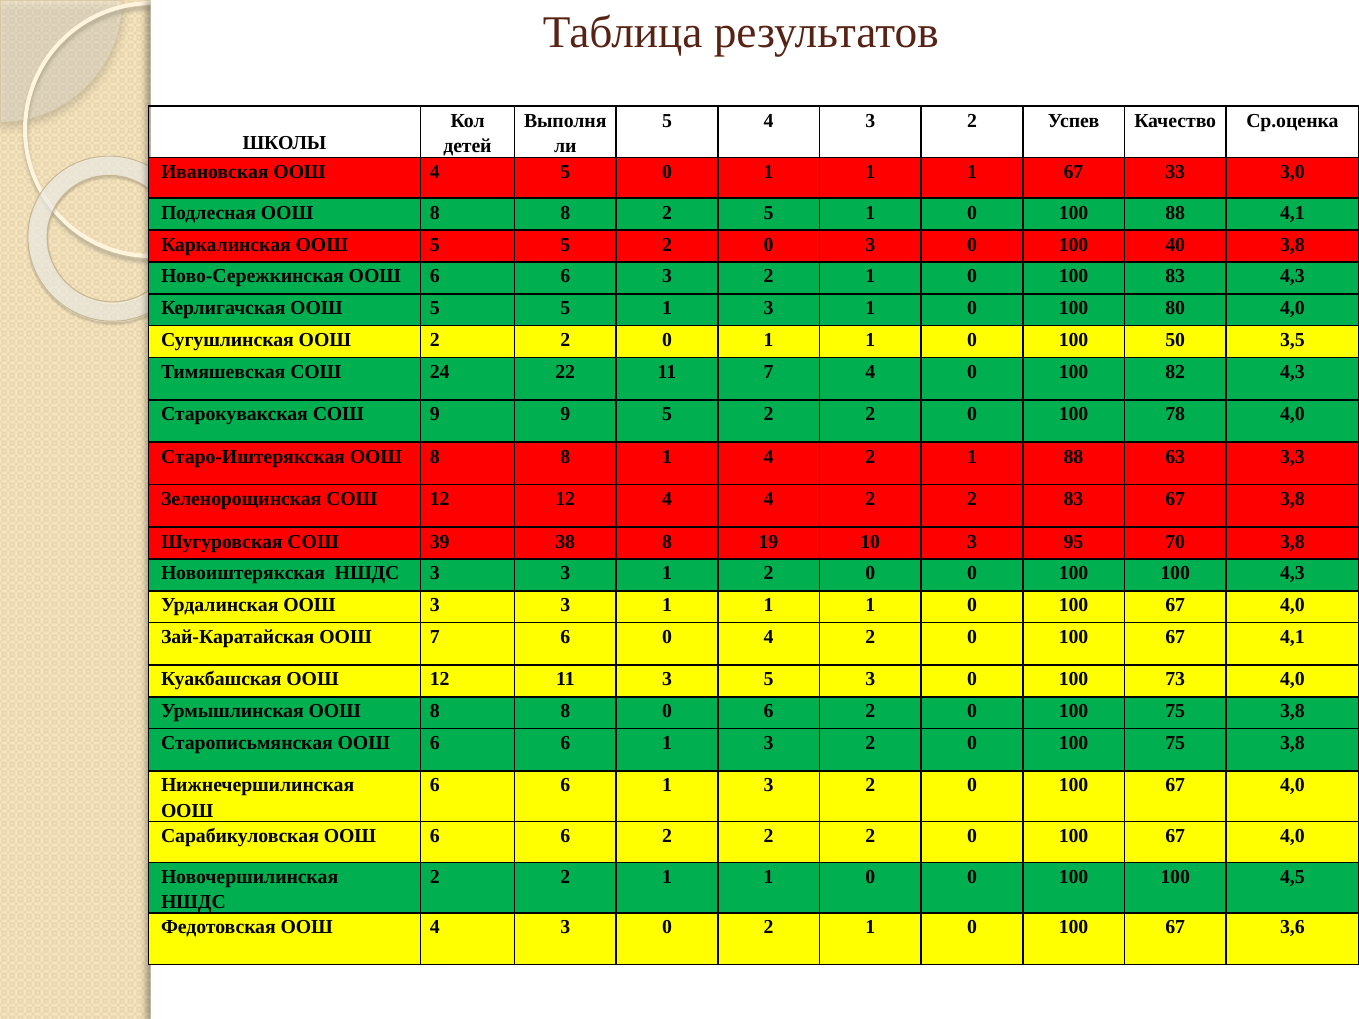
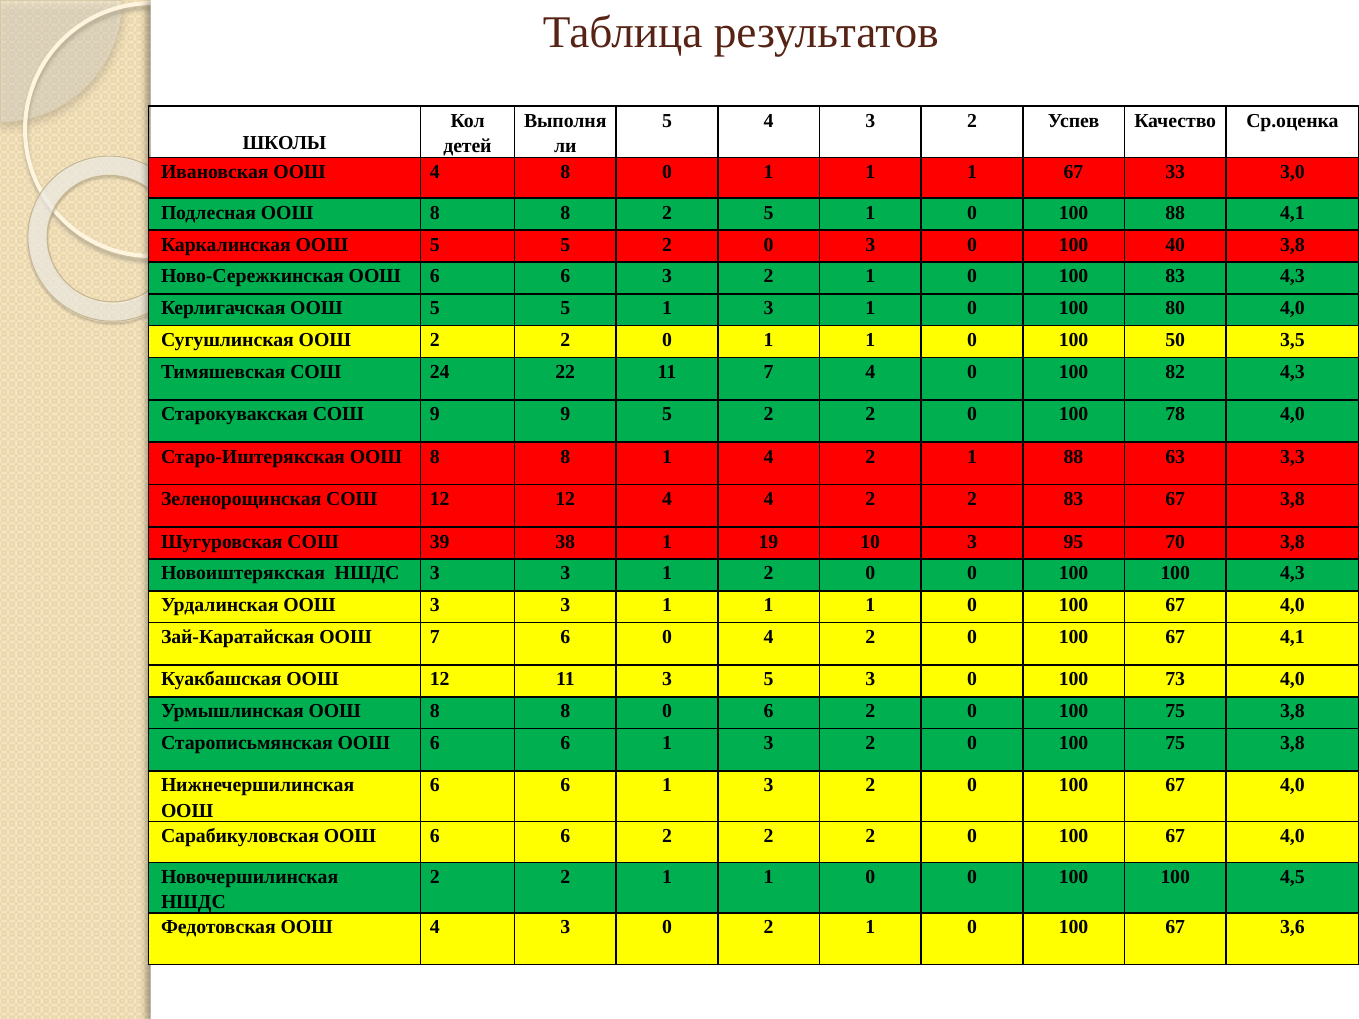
4 5: 5 -> 8
38 8: 8 -> 1
